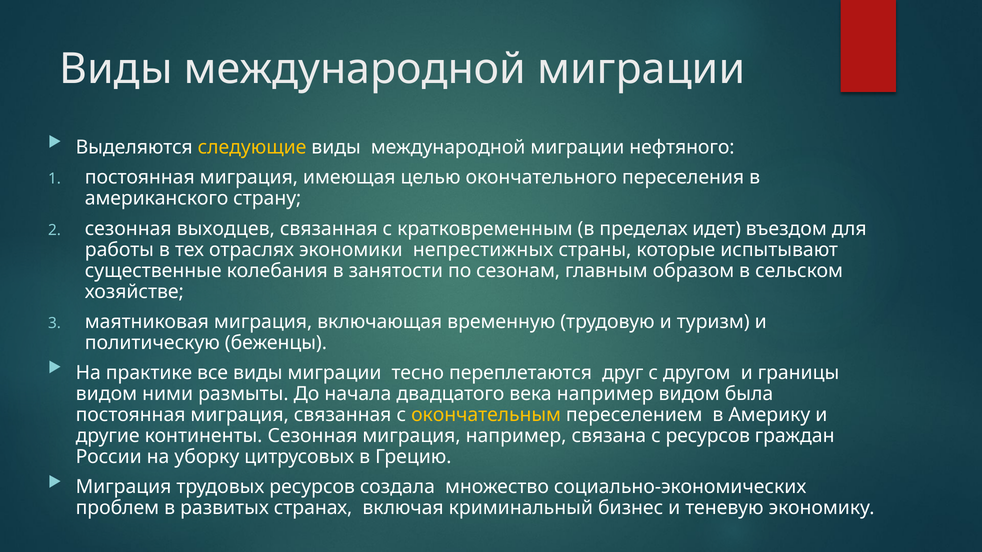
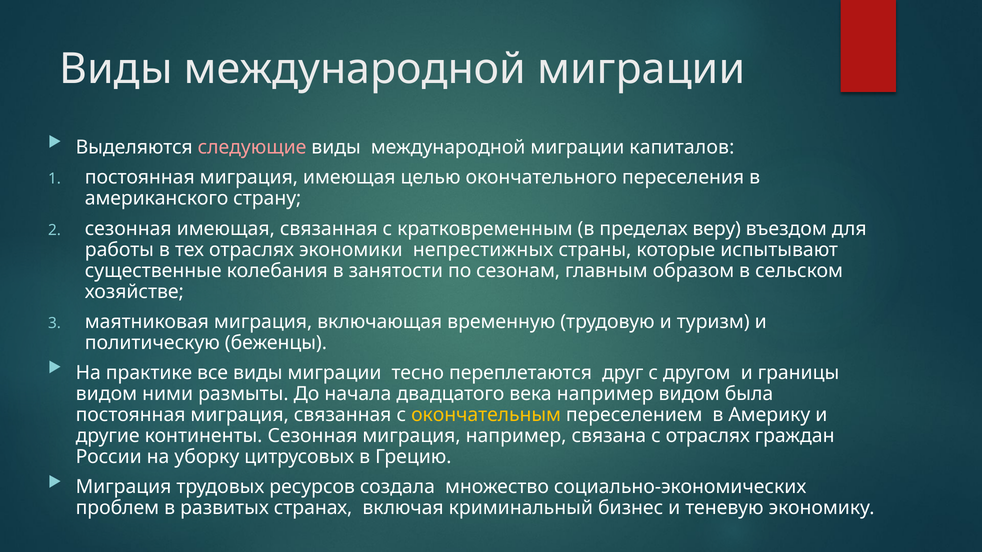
следующие colour: yellow -> pink
нефтяного: нефтяного -> капиталов
сезонная выходцев: выходцев -> имеющая
идет: идет -> веру
с ресурсов: ресурсов -> отраслях
